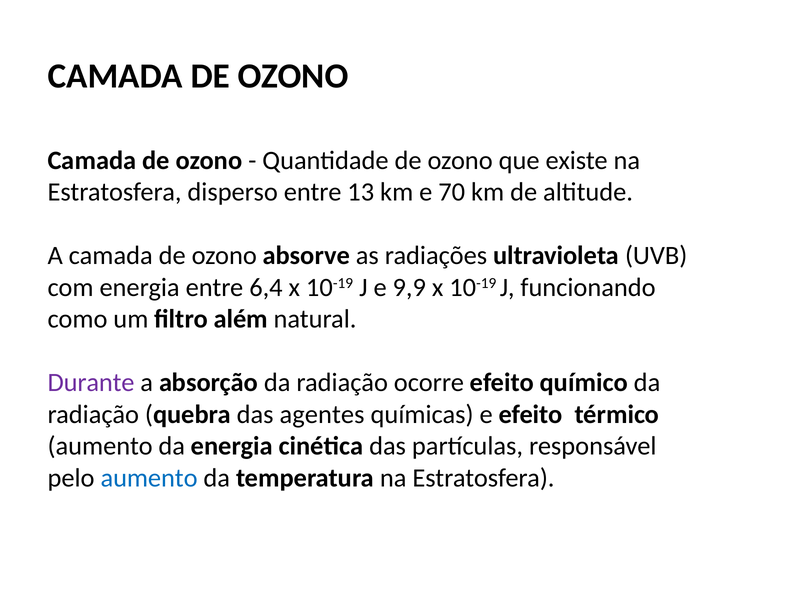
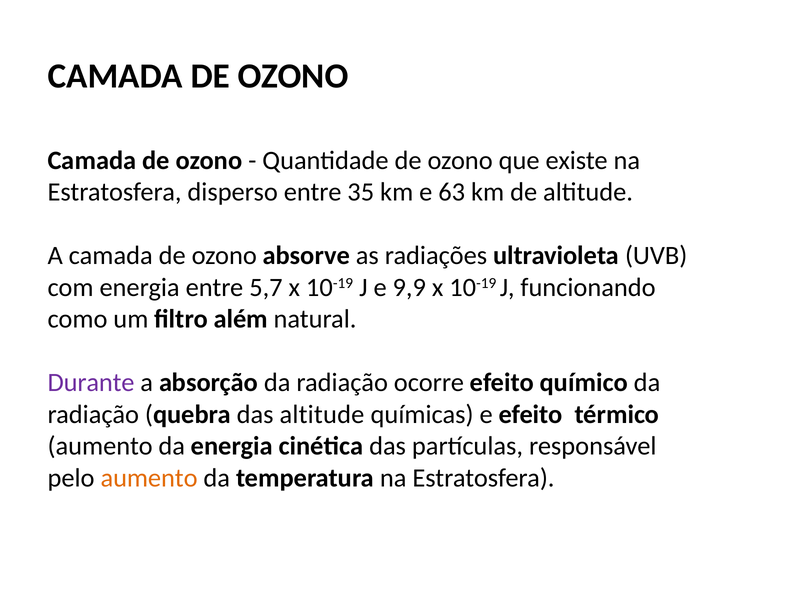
13: 13 -> 35
70: 70 -> 63
6,4: 6,4 -> 5,7
das agentes: agentes -> altitude
aumento at (149, 478) colour: blue -> orange
